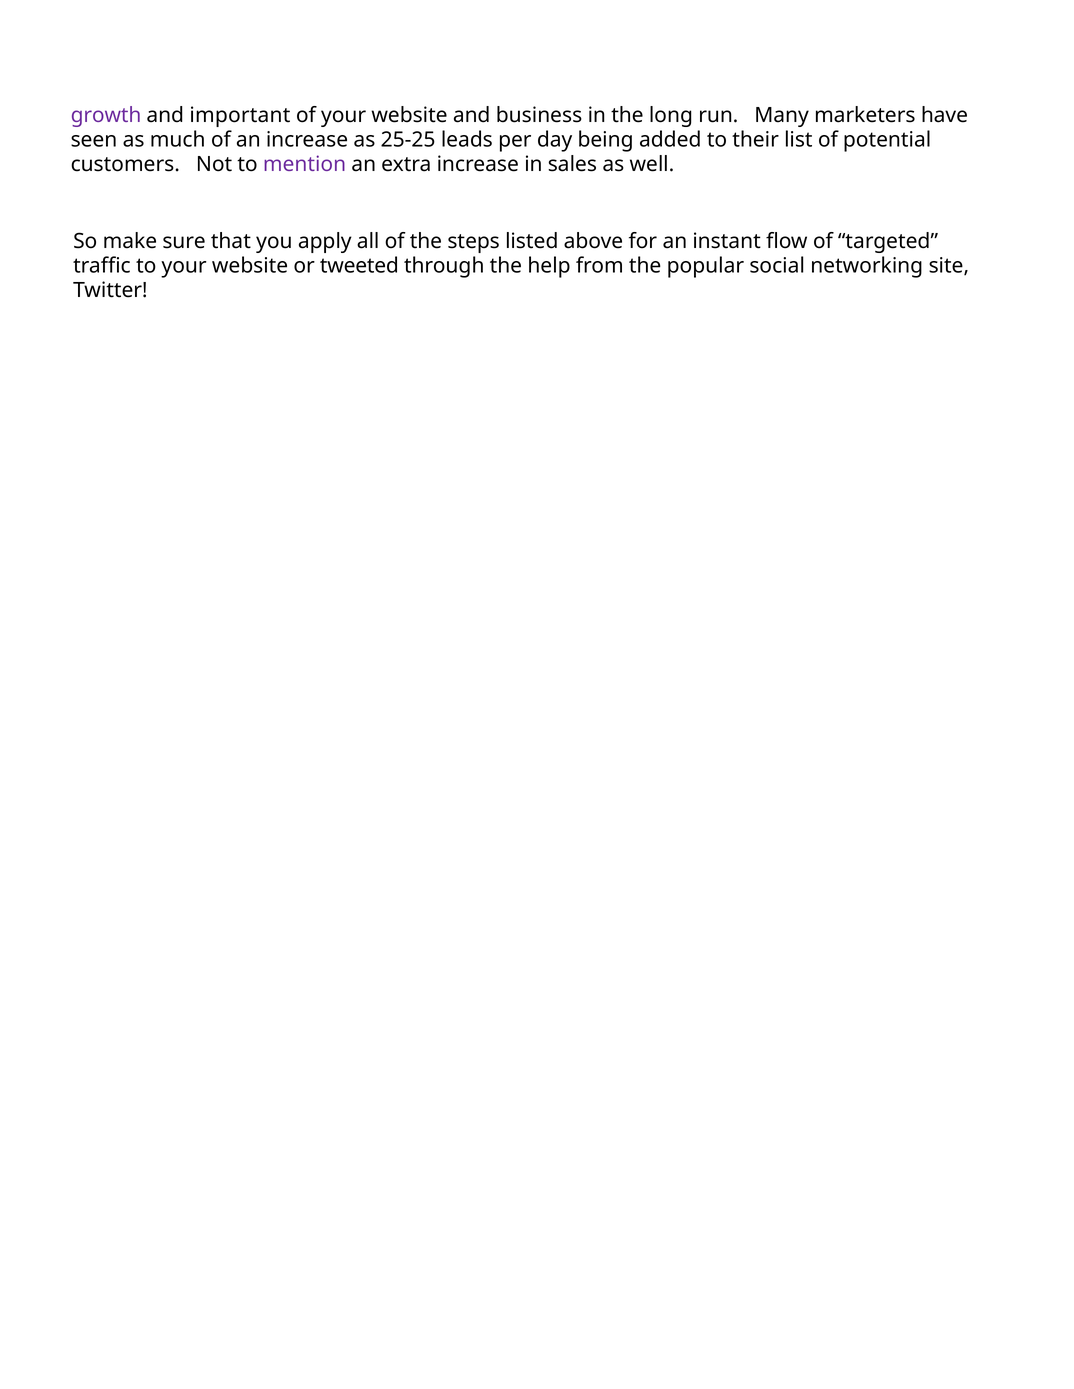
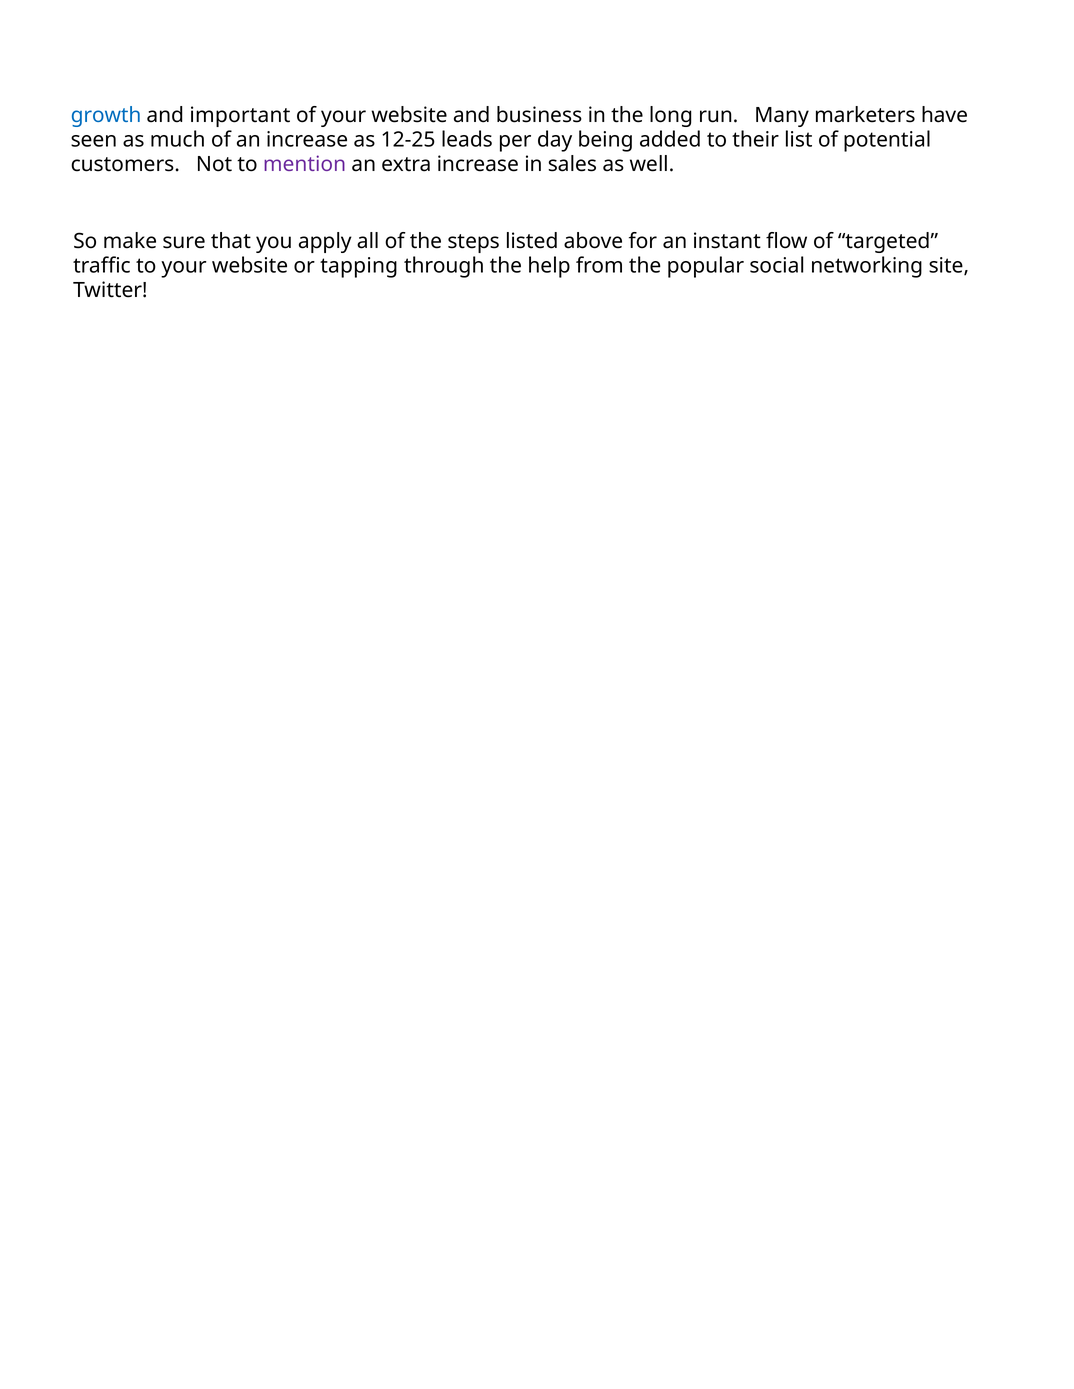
growth colour: purple -> blue
25-25: 25-25 -> 12-25
tweeted: tweeted -> tapping
